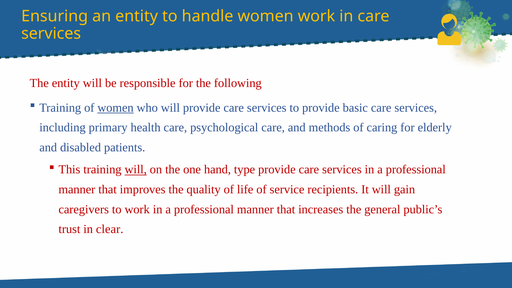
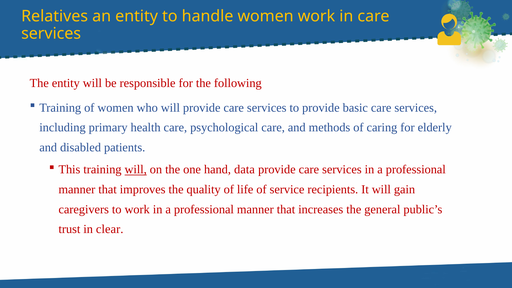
Ensuring: Ensuring -> Relatives
women at (116, 108) underline: present -> none
type: type -> data
